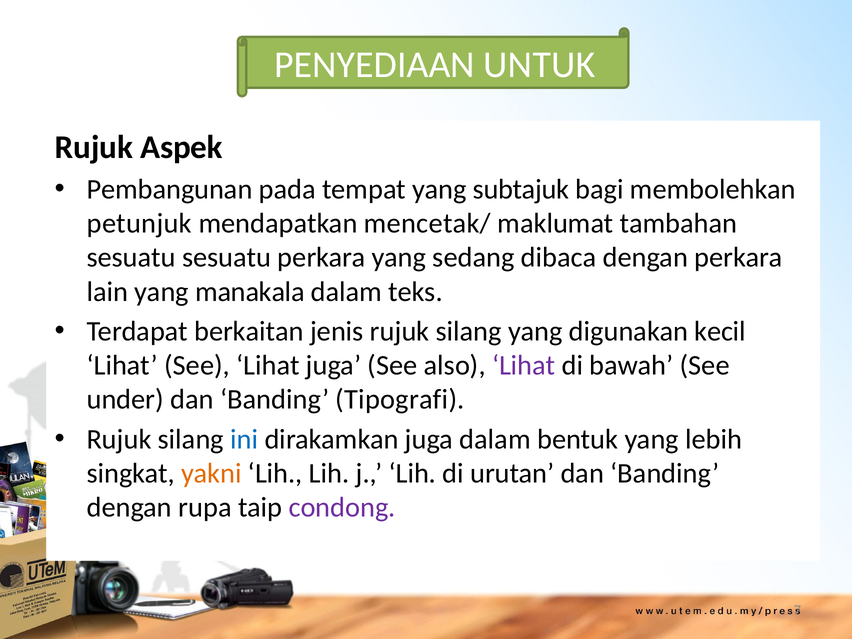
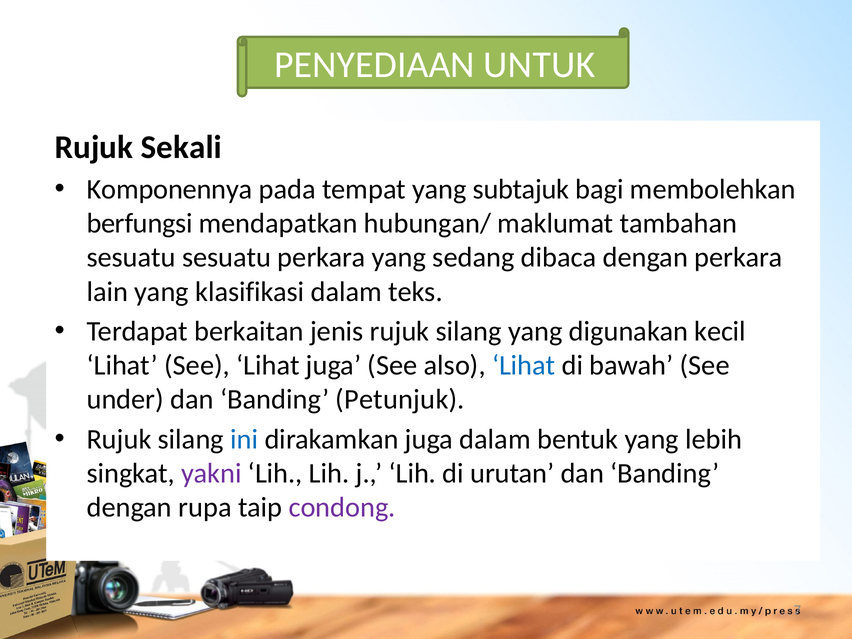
Aspek: Aspek -> Sekali
Pembangunan: Pembangunan -> Komponennya
petunjuk: petunjuk -> berfungsi
mencetak/: mencetak/ -> hubungan/
manakala: manakala -> klasifikasi
Lihat at (524, 366) colour: purple -> blue
Tipografi: Tipografi -> Petunjuk
yakni colour: orange -> purple
